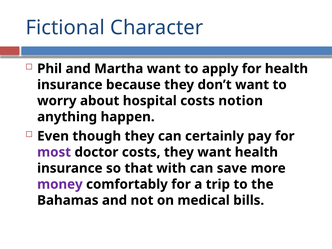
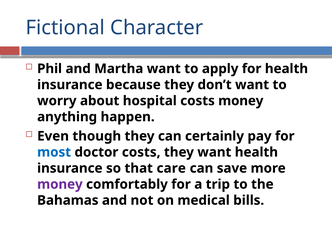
costs notion: notion -> money
most colour: purple -> blue
with: with -> care
